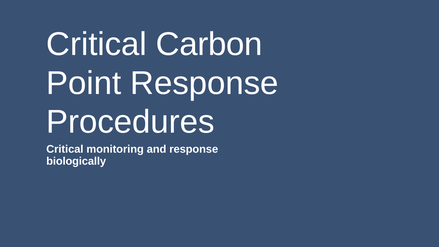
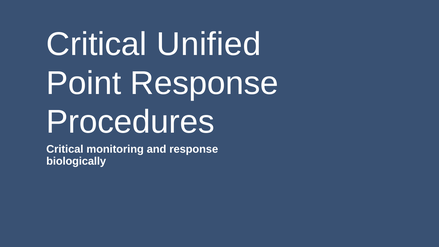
Carbon: Carbon -> Unified
